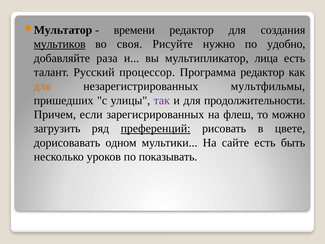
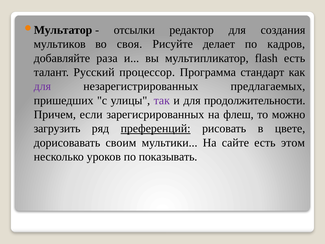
времени: времени -> отсылки
мультиков underline: present -> none
нужно: нужно -> делает
удобно: удобно -> кадров
лица: лица -> flash
Программа редактор: редактор -> стандарт
для at (42, 86) colour: orange -> purple
мультфильмы: мультфильмы -> предлагаемых
одном: одном -> своим
быть: быть -> этом
